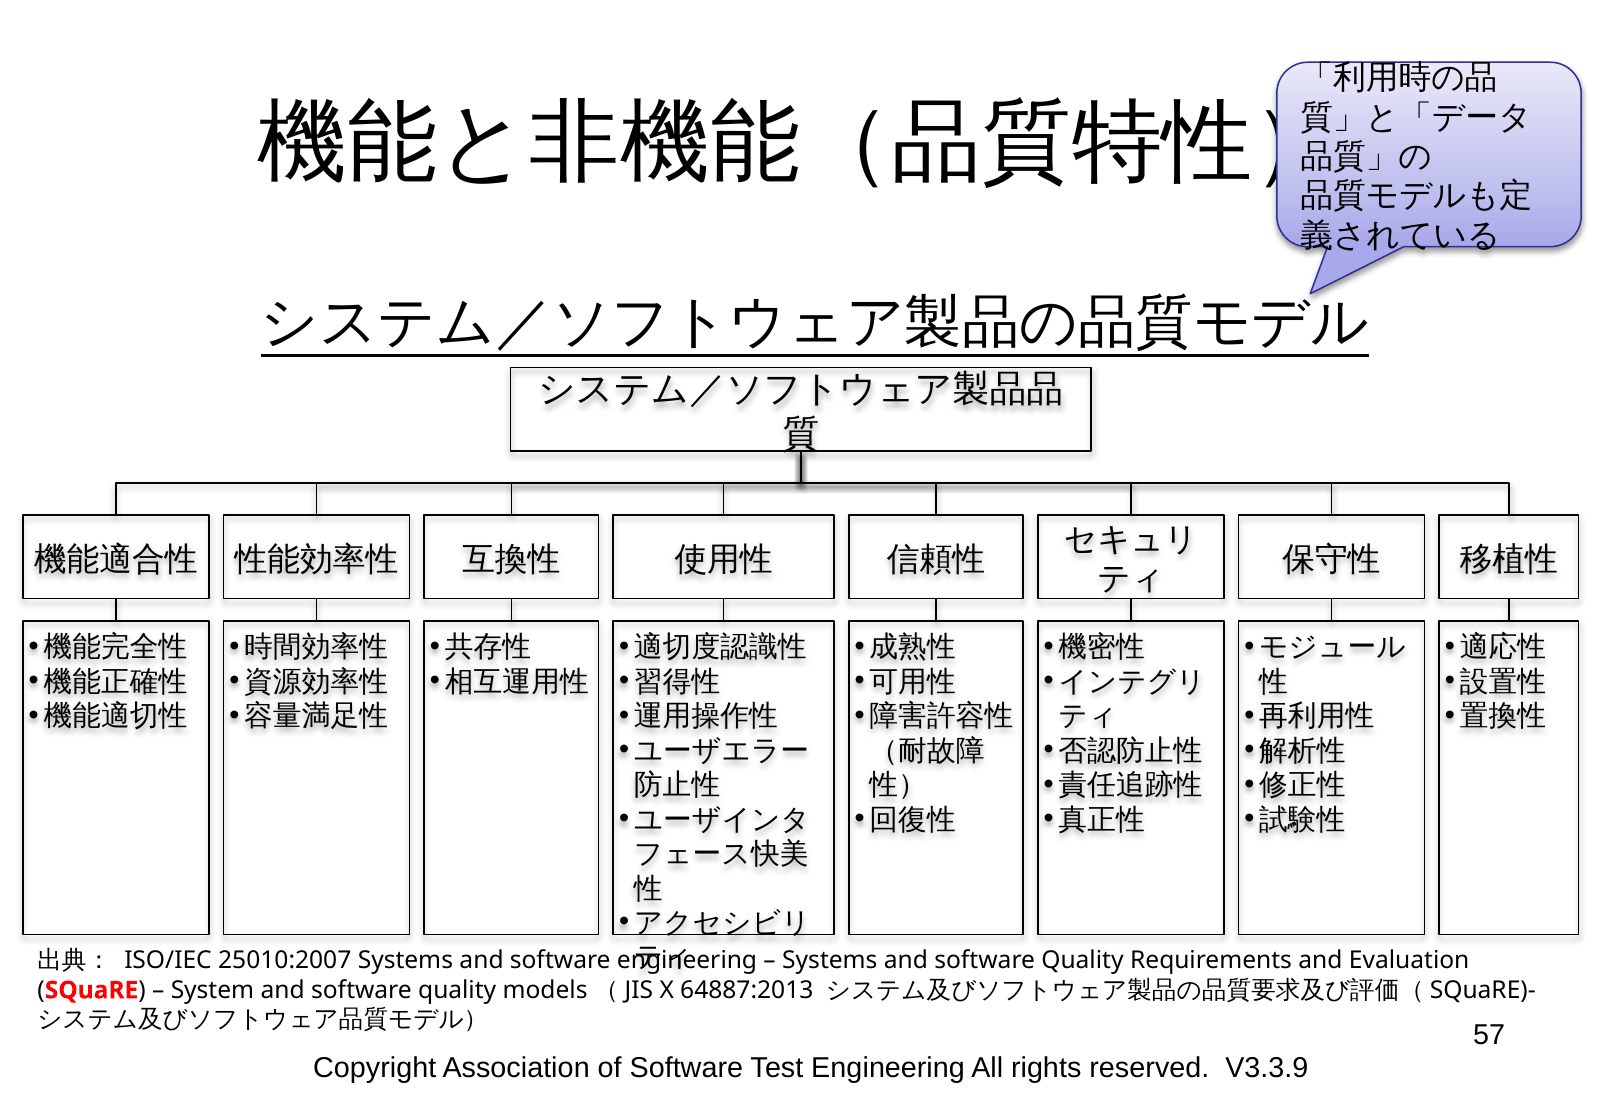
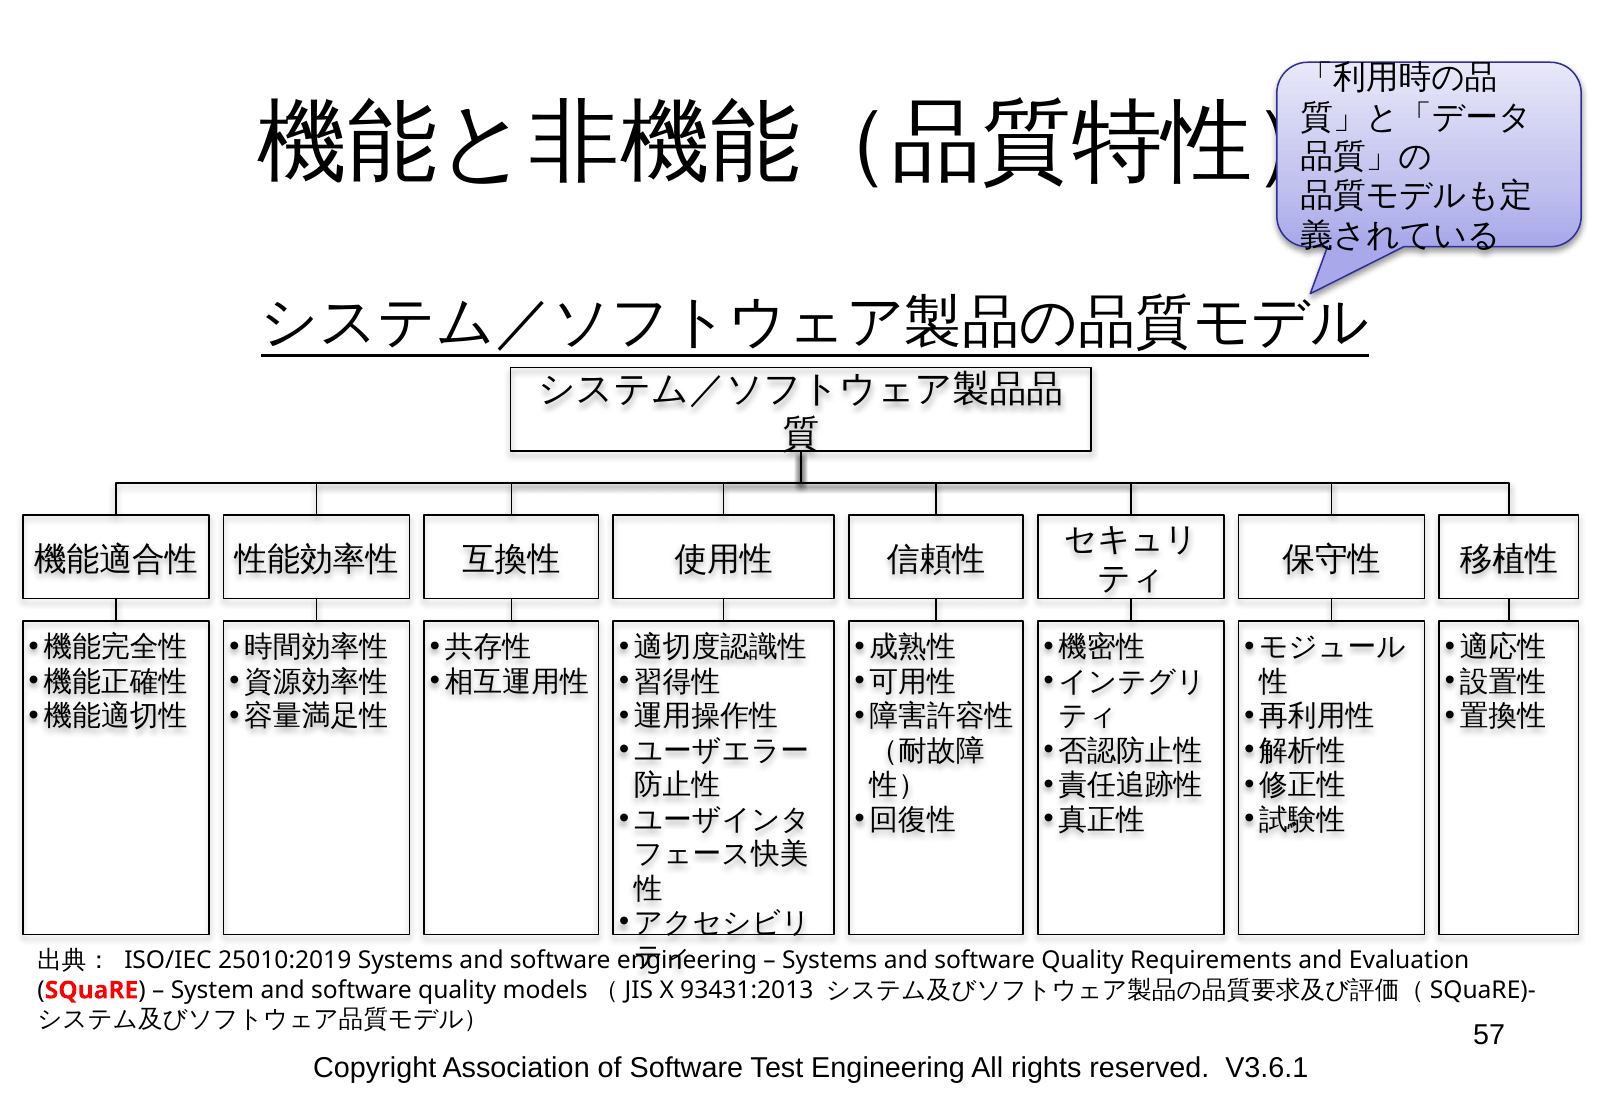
25010:2007: 25010:2007 -> 25010:2019
64887:2013: 64887:2013 -> 93431:2013
V3.3.9: V3.3.9 -> V3.6.1
